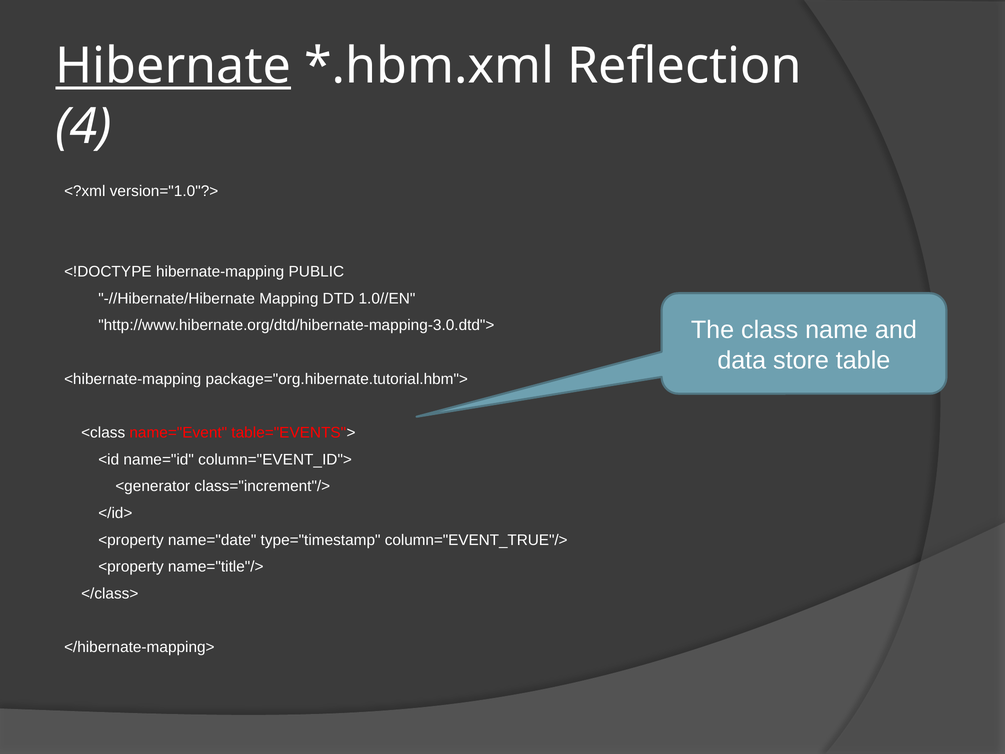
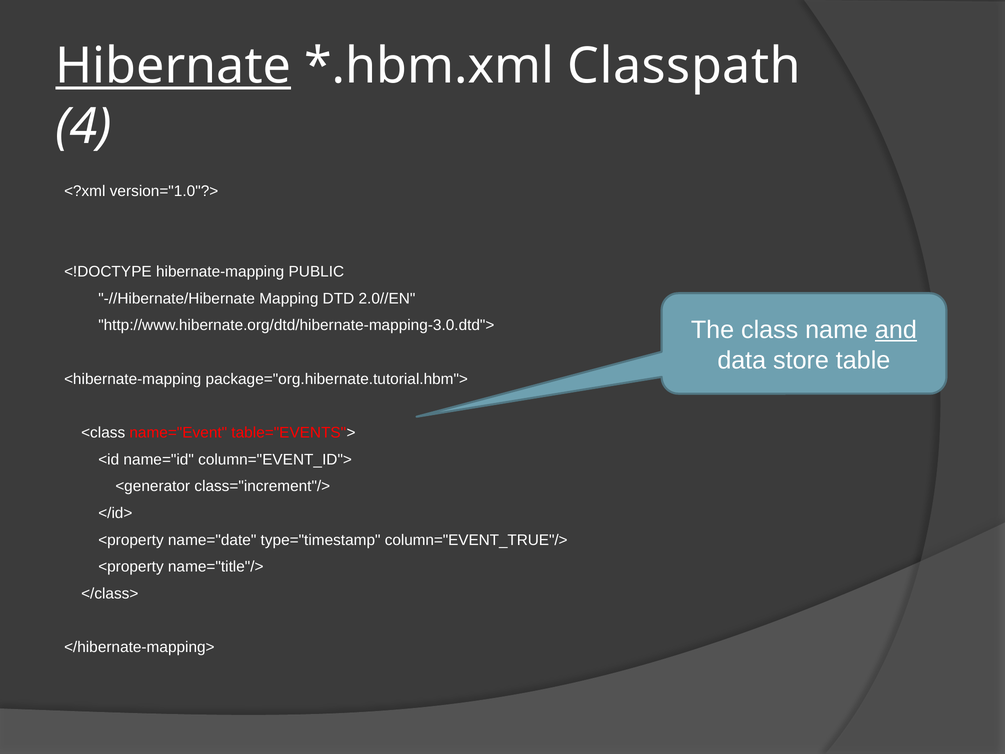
Reflection: Reflection -> Classpath
1.0//EN: 1.0//EN -> 2.0//EN
and underline: none -> present
